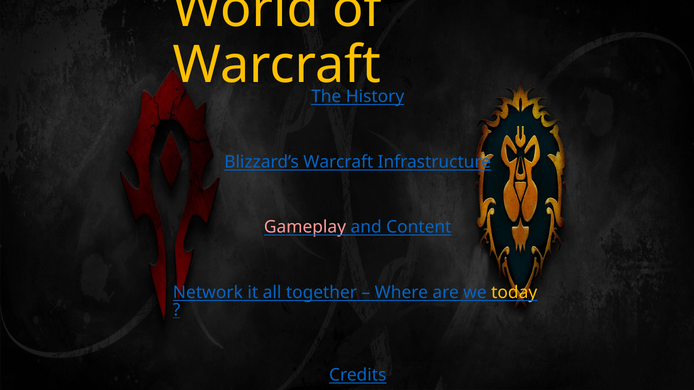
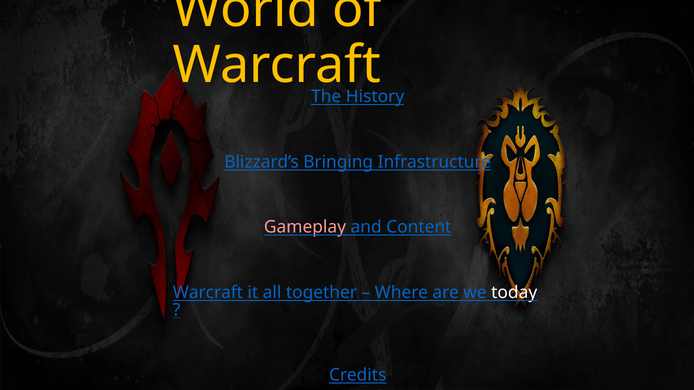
Blizzard’s Warcraft: Warcraft -> Bringing
Network at (208, 293): Network -> Warcraft
today colour: yellow -> white
